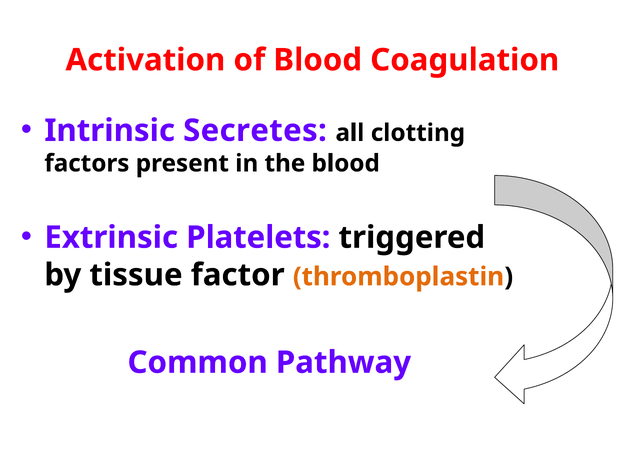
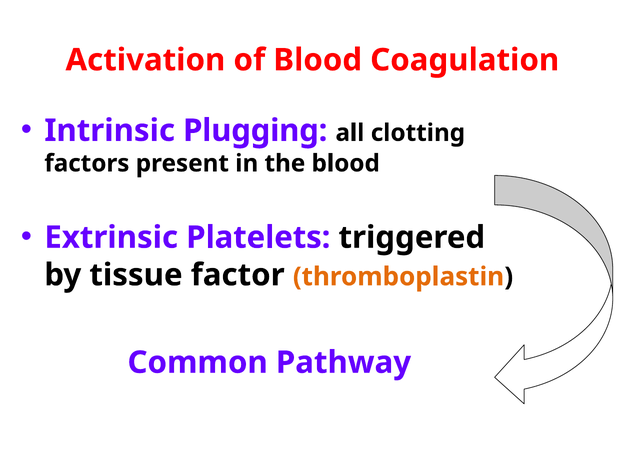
Secretes: Secretes -> Plugging
